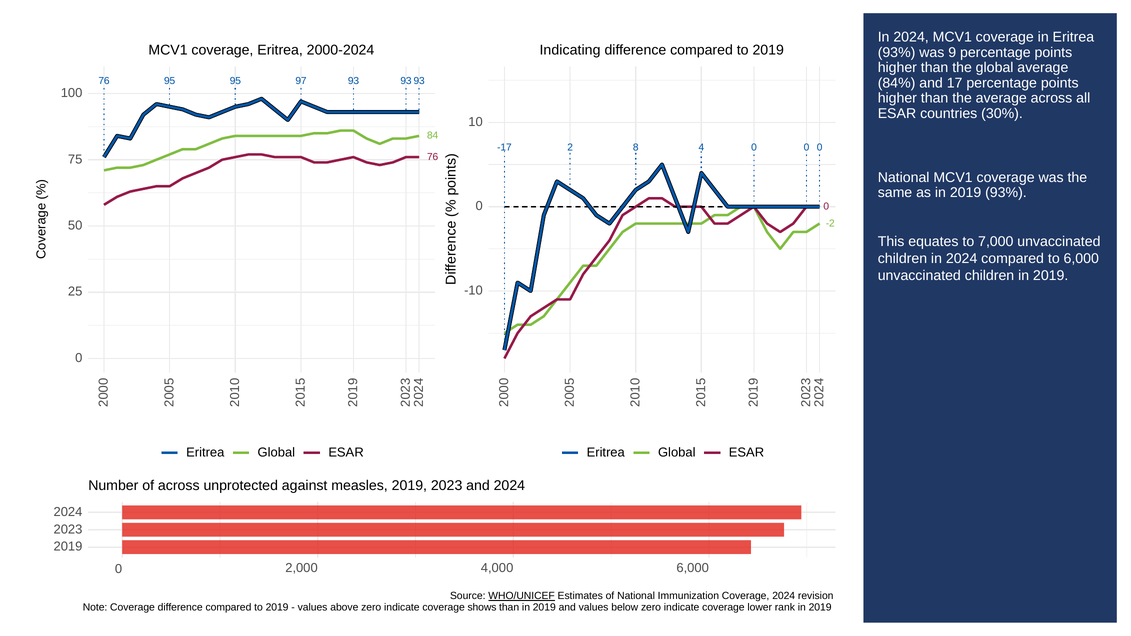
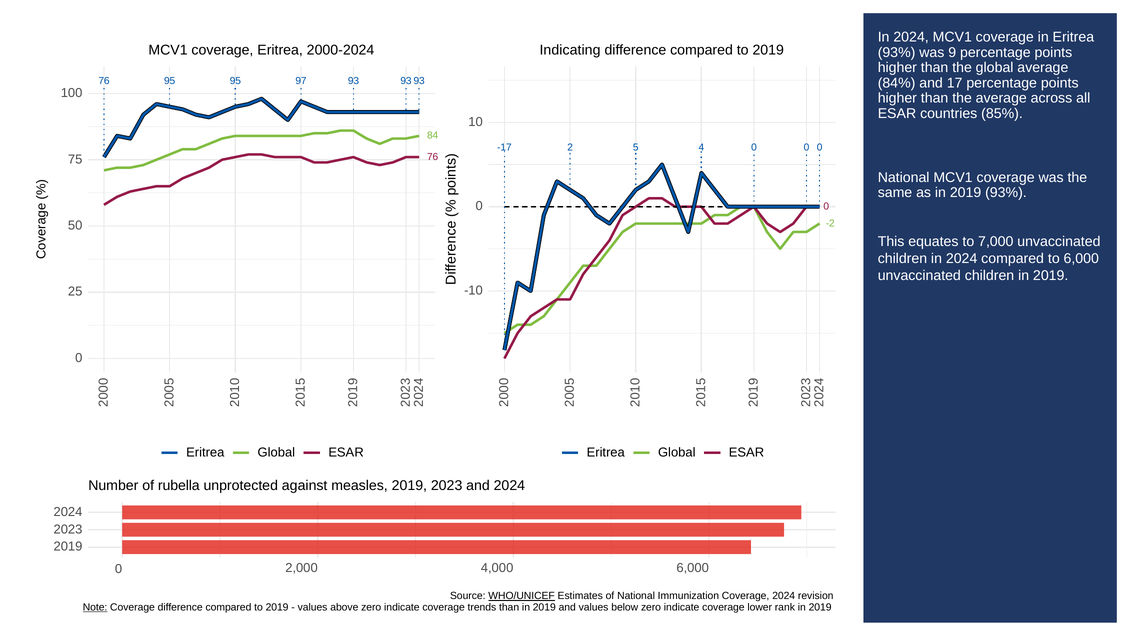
30%: 30% -> 85%
2 8: 8 -> 5
of across: across -> rubella
Note underline: none -> present
shows: shows -> trends
